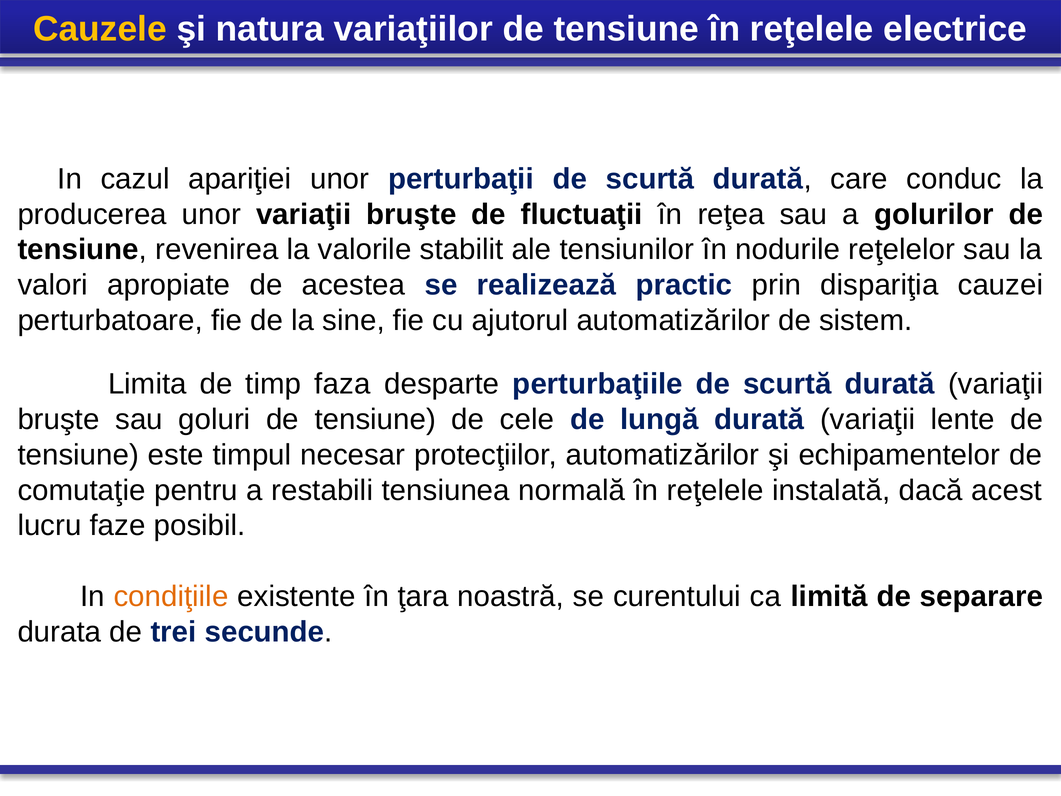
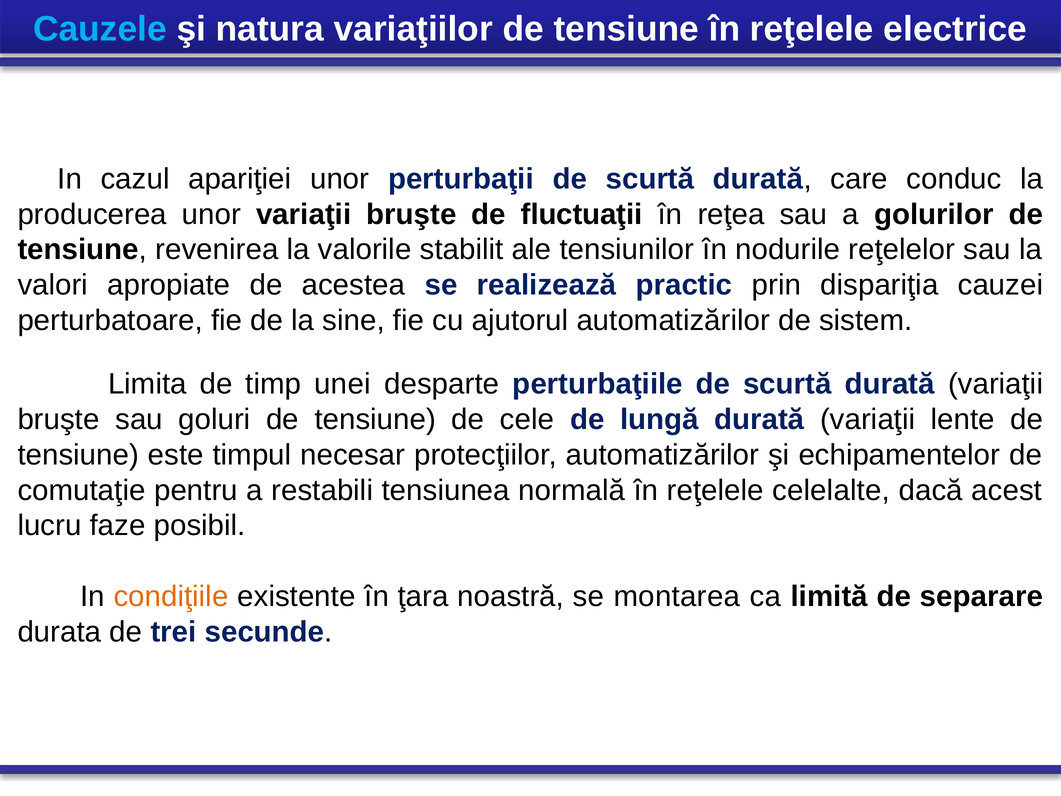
Cauzele colour: yellow -> light blue
faza: faza -> unei
instalată: instalată -> celelalte
curentului: curentului -> montarea
